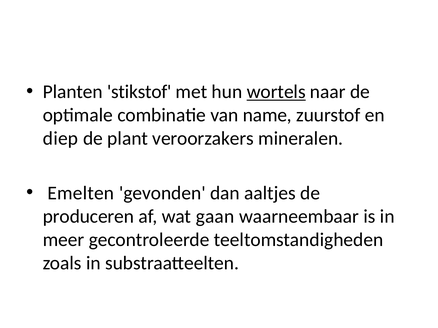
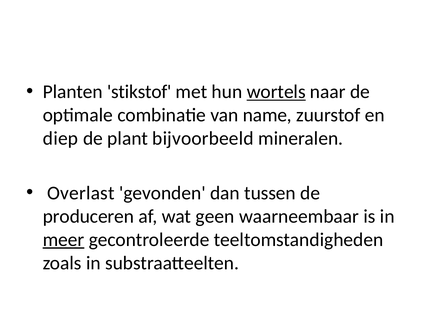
veroorzakers: veroorzakers -> bijvoorbeeld
Emelten: Emelten -> Overlast
aaltjes: aaltjes -> tussen
gaan: gaan -> geen
meer underline: none -> present
